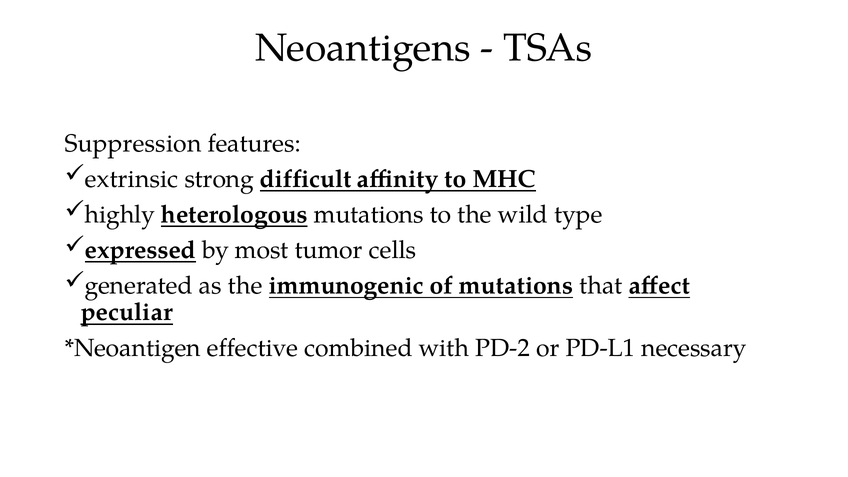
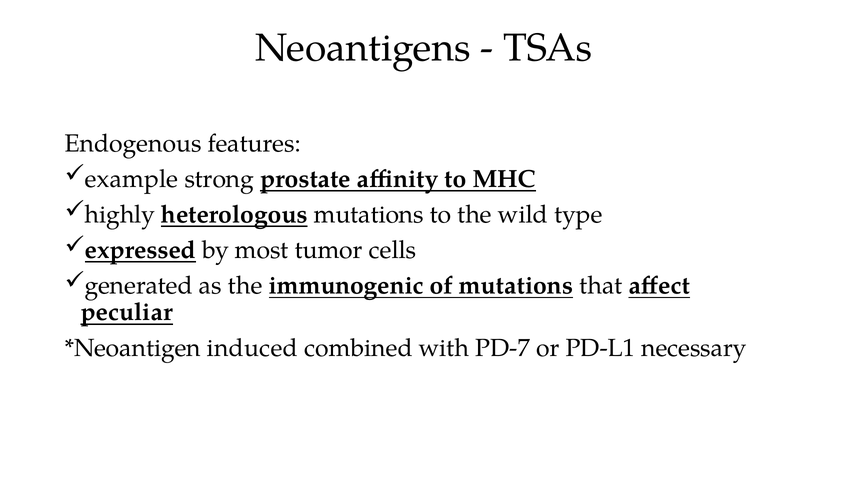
Suppression: Suppression -> Endogenous
extrinsic: extrinsic -> example
difficult: difficult -> prostate
effective: effective -> induced
PD-2: PD-2 -> PD-7
